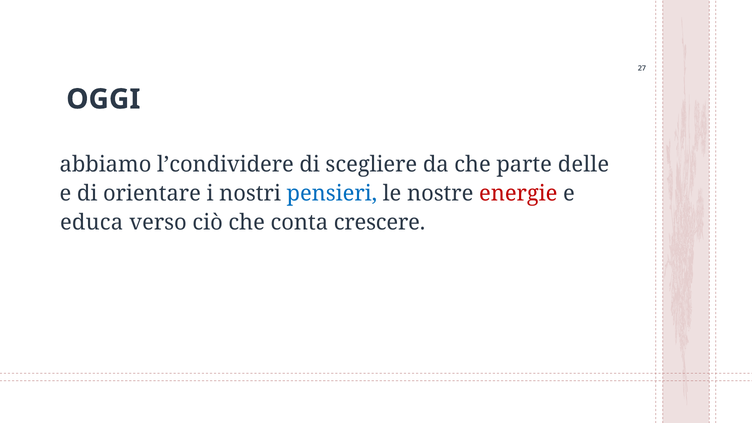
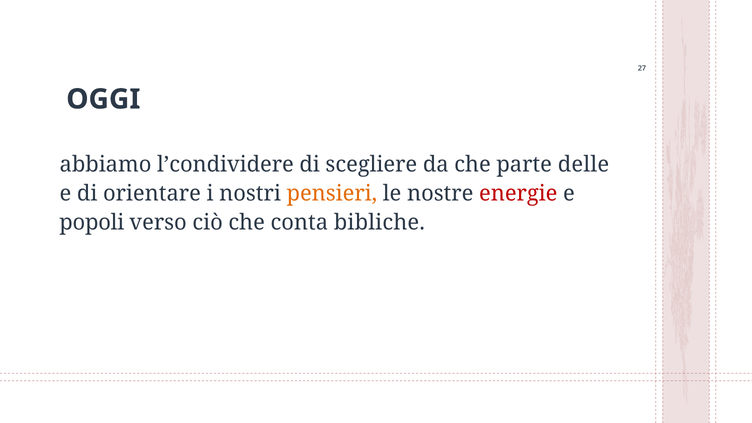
pensieri colour: blue -> orange
educa: educa -> popoli
crescere: crescere -> bibliche
